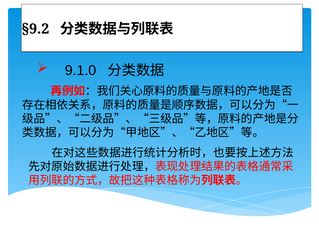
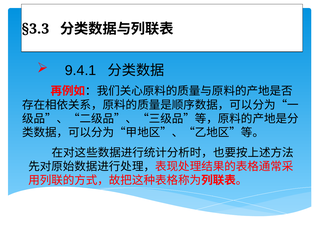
§9.2: §9.2 -> §3.3
9.1.0: 9.1.0 -> 9.4.1
